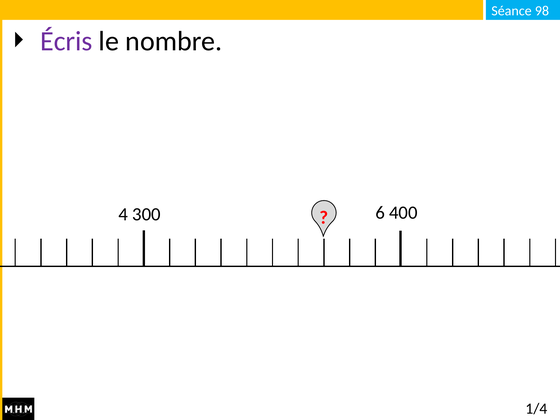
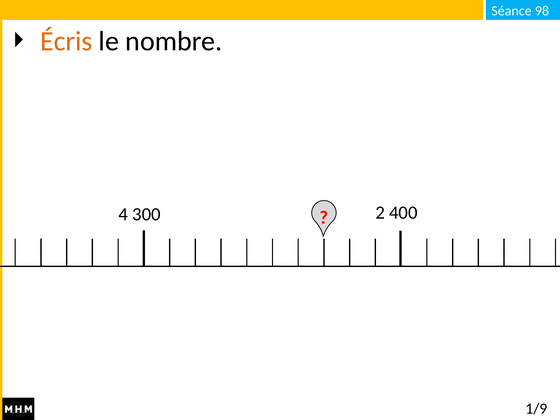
Écris colour: purple -> orange
6: 6 -> 2
1/4: 1/4 -> 1/9
